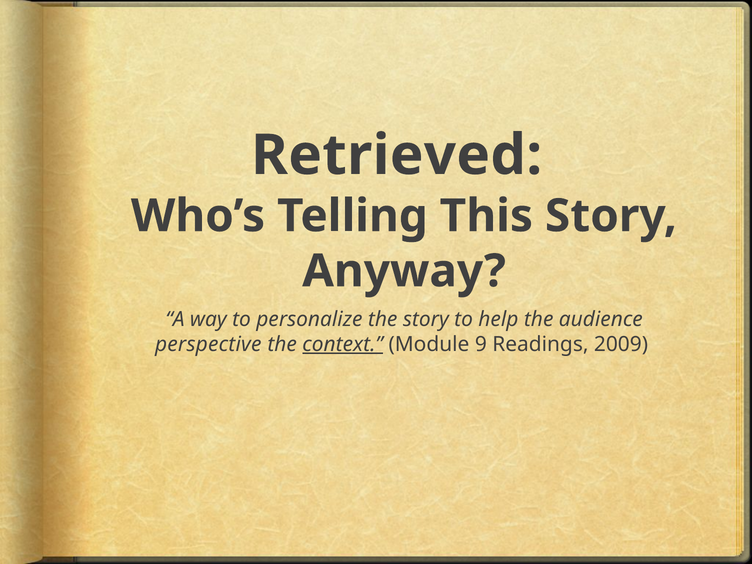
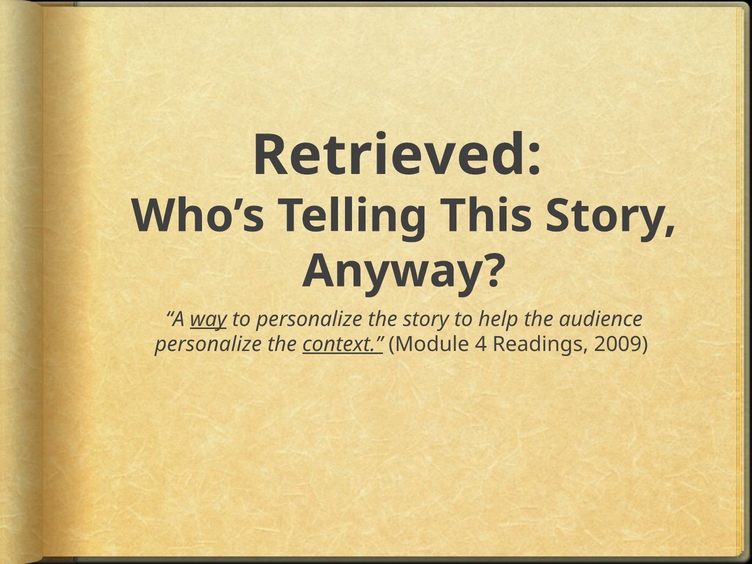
way underline: none -> present
perspective at (208, 344): perspective -> personalize
9: 9 -> 4
